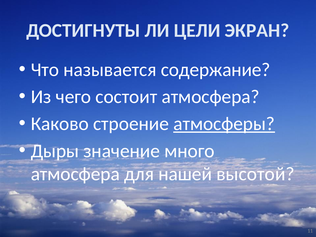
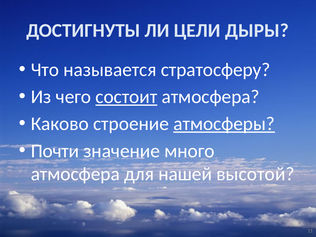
ЭКРАН: ЭКРАН -> ДЫРЫ
содержание: содержание -> стратосферу
состоит underline: none -> present
Дыры: Дыры -> Почти
